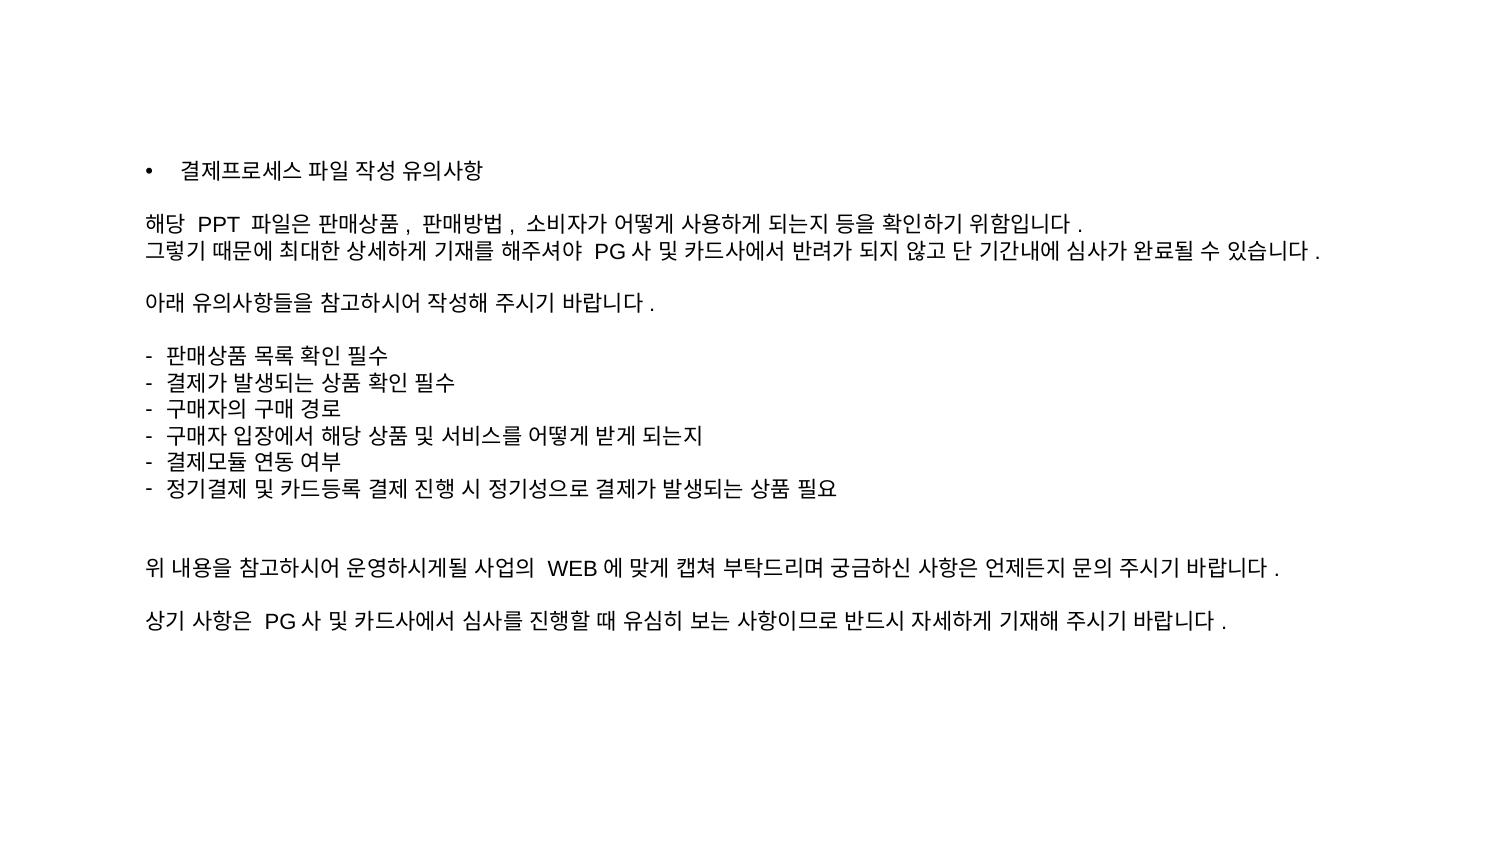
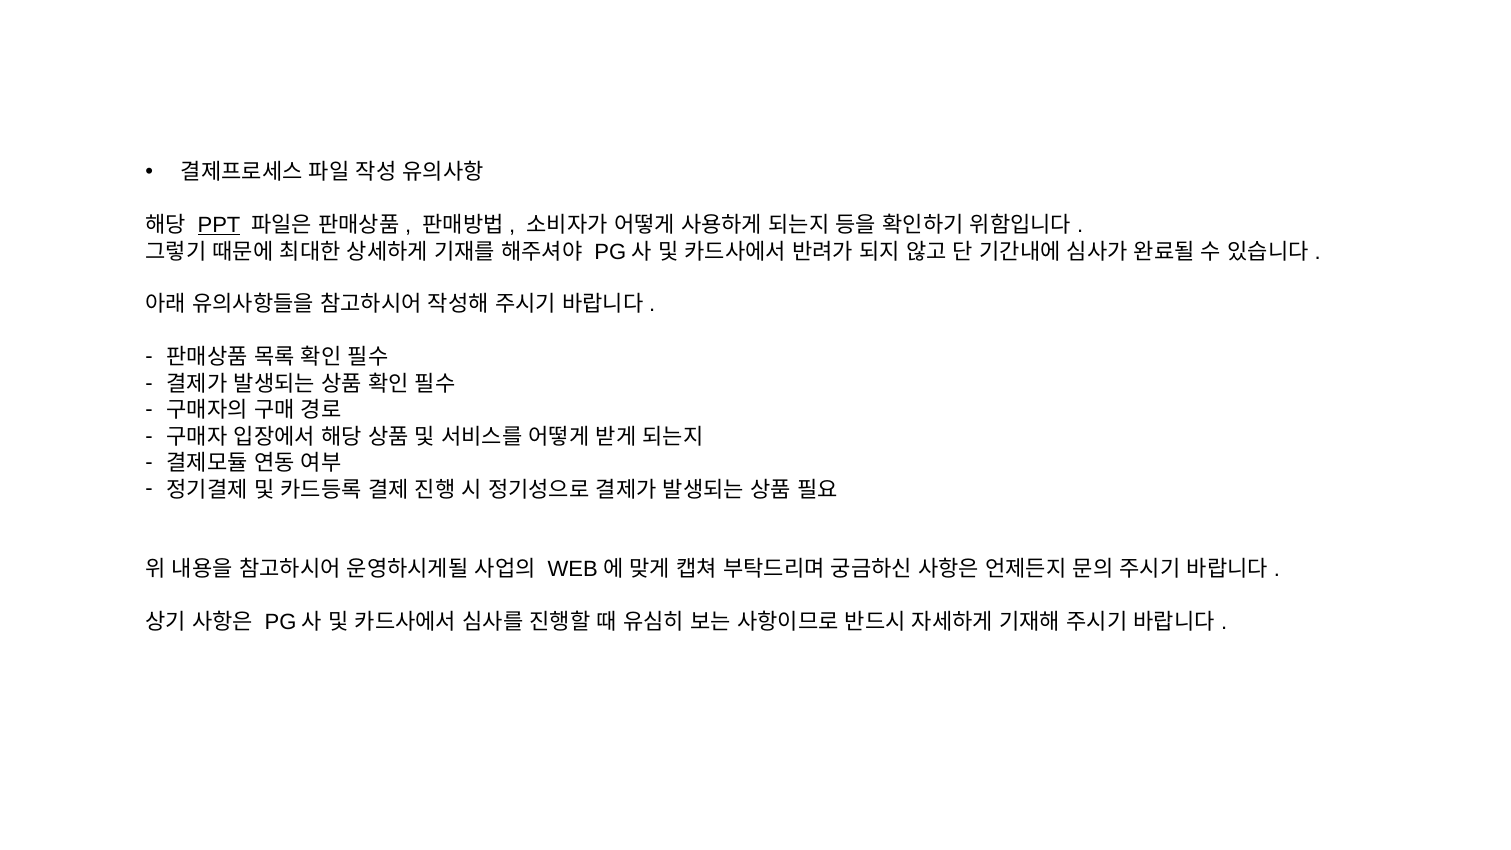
PPT underline: none -> present
